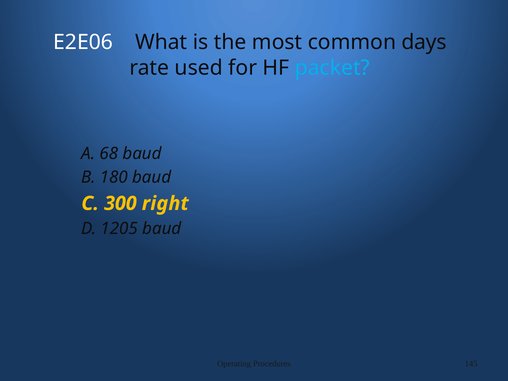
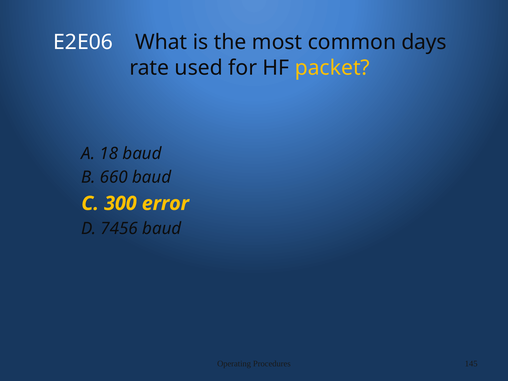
packet colour: light blue -> yellow
68: 68 -> 18
180: 180 -> 660
right: right -> error
1205: 1205 -> 7456
